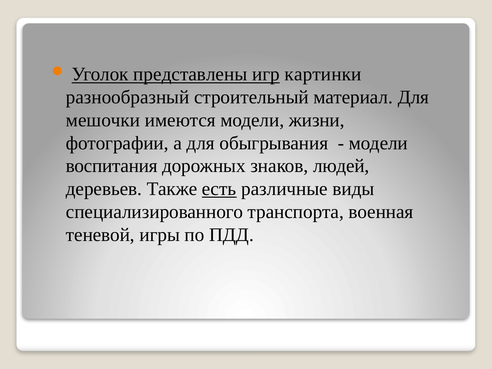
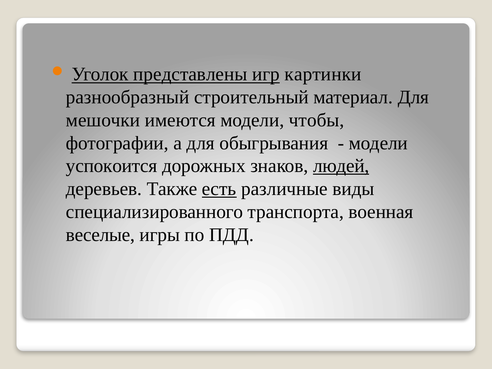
жизни: жизни -> чтобы
воспитания: воспитания -> успокоится
людей underline: none -> present
теневой: теневой -> веселые
